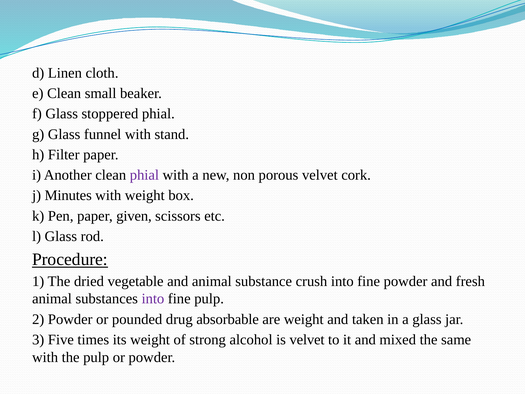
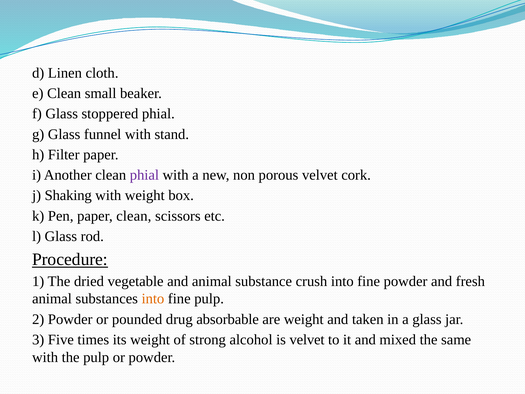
Minutes: Minutes -> Shaking
paper given: given -> clean
into at (153, 299) colour: purple -> orange
